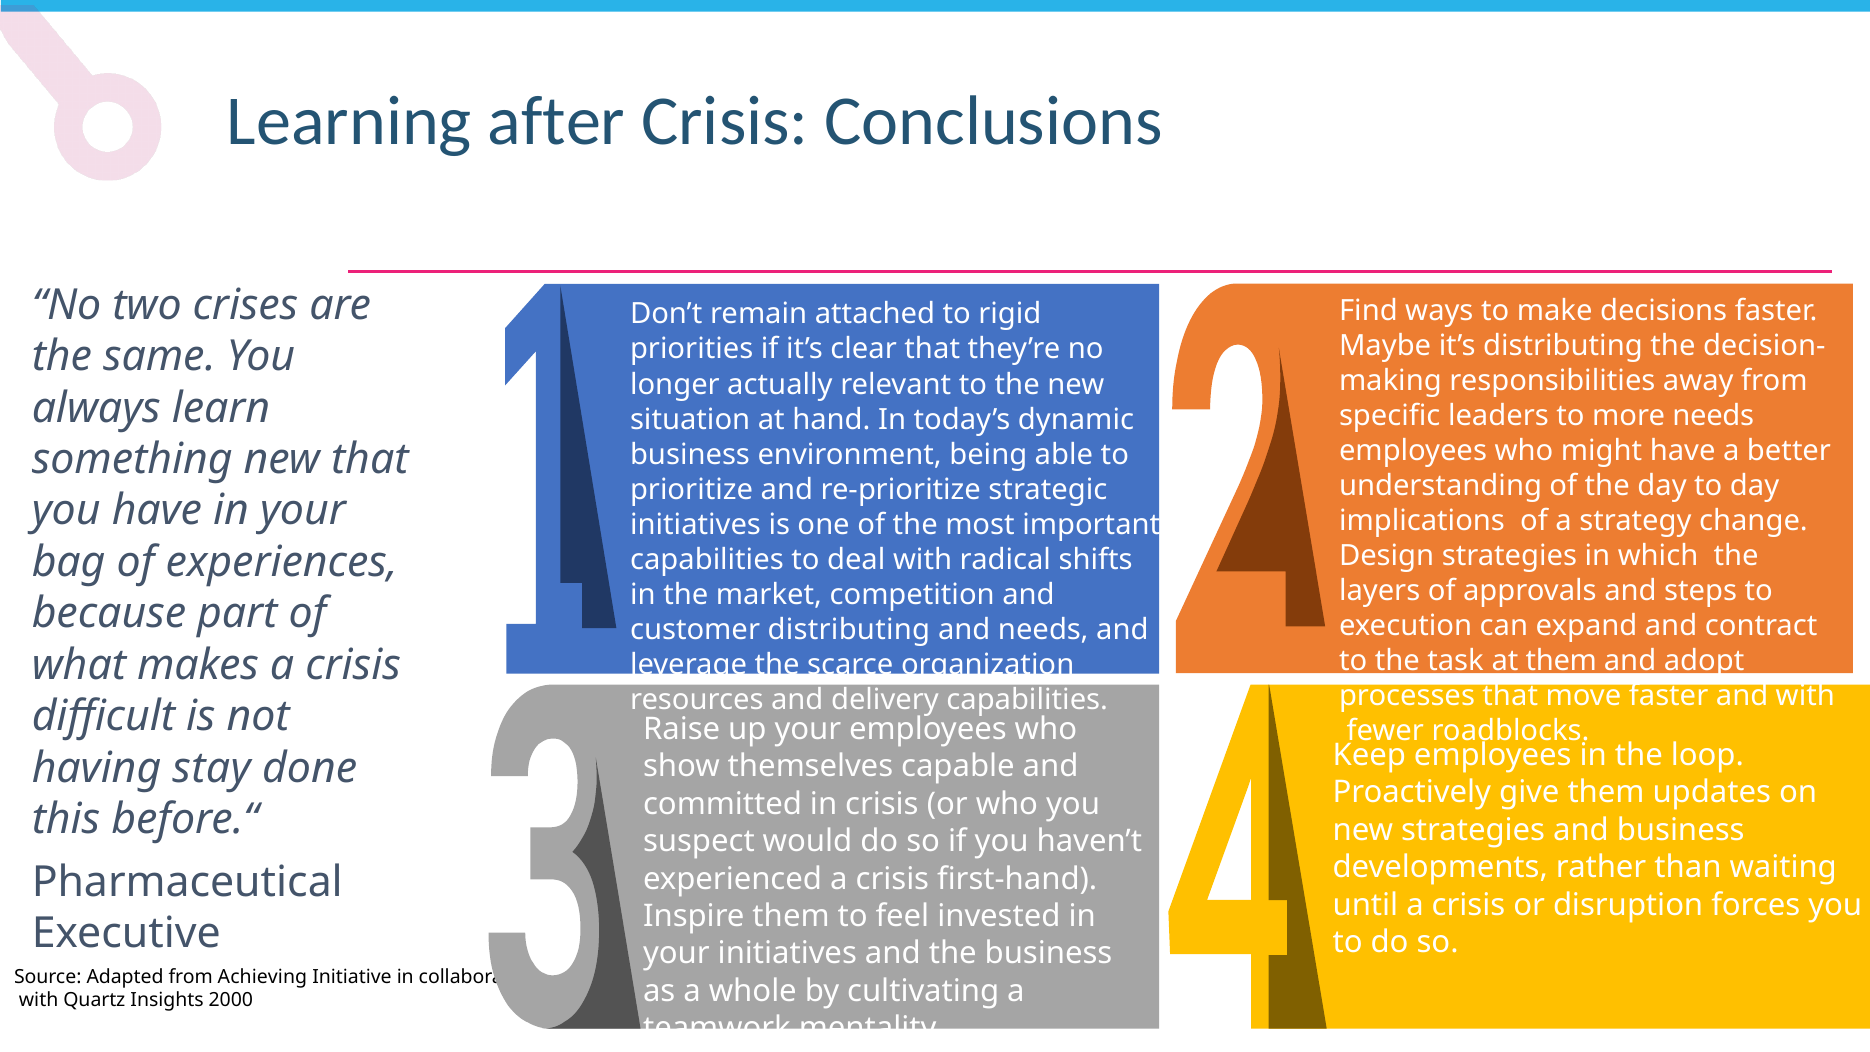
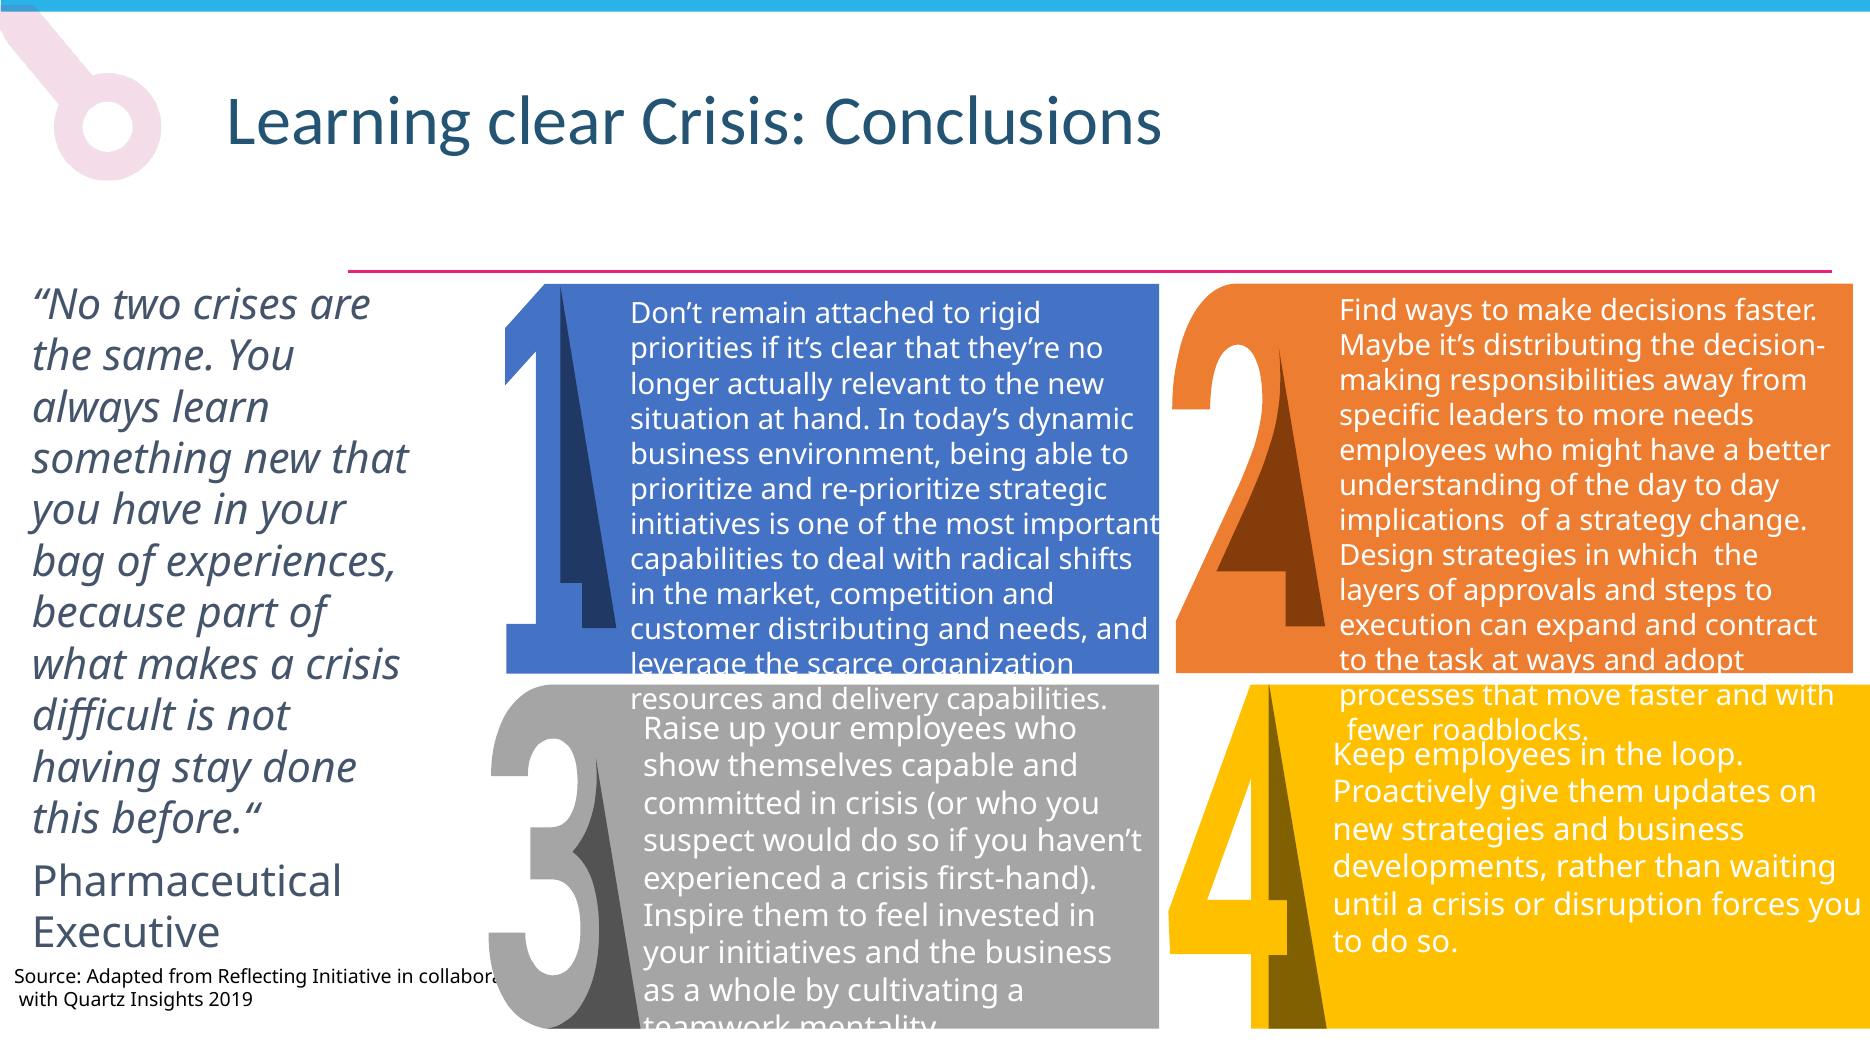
Learning after: after -> clear
at them: them -> ways
Achieving: Achieving -> Reflecting
2000: 2000 -> 2019
